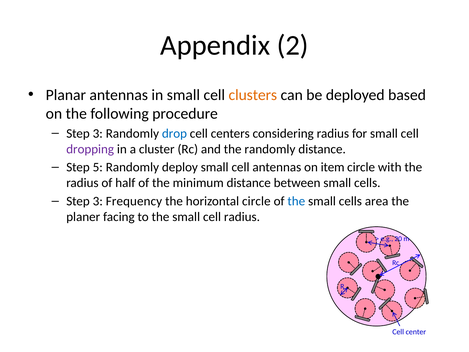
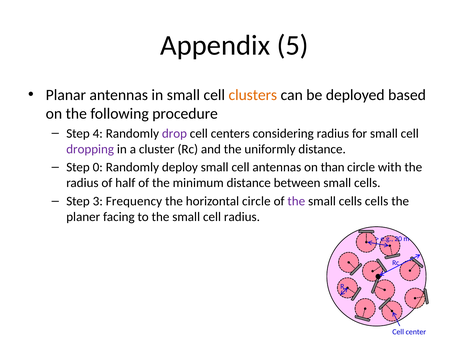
2: 2 -> 5
3 at (98, 133): 3 -> 4
drop colour: blue -> purple
the randomly: randomly -> uniformly
5: 5 -> 0
item: item -> than
the at (296, 201) colour: blue -> purple
cells area: area -> cells
